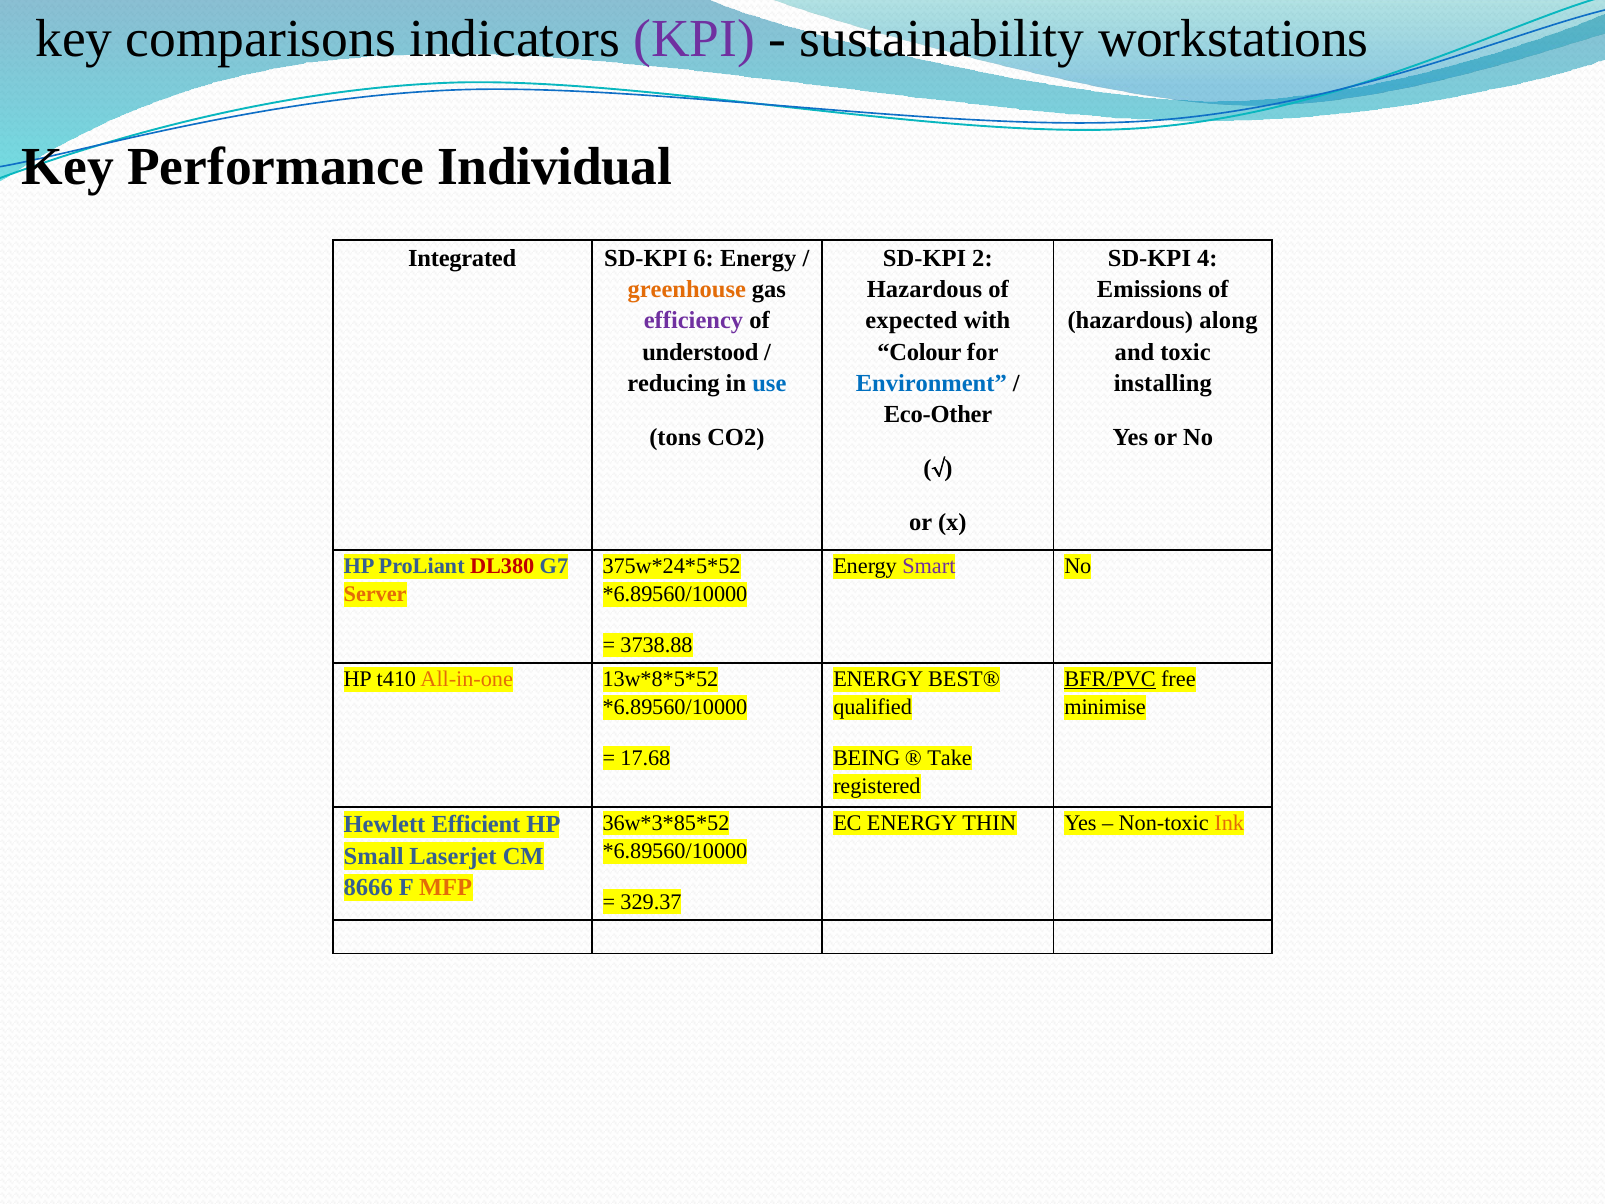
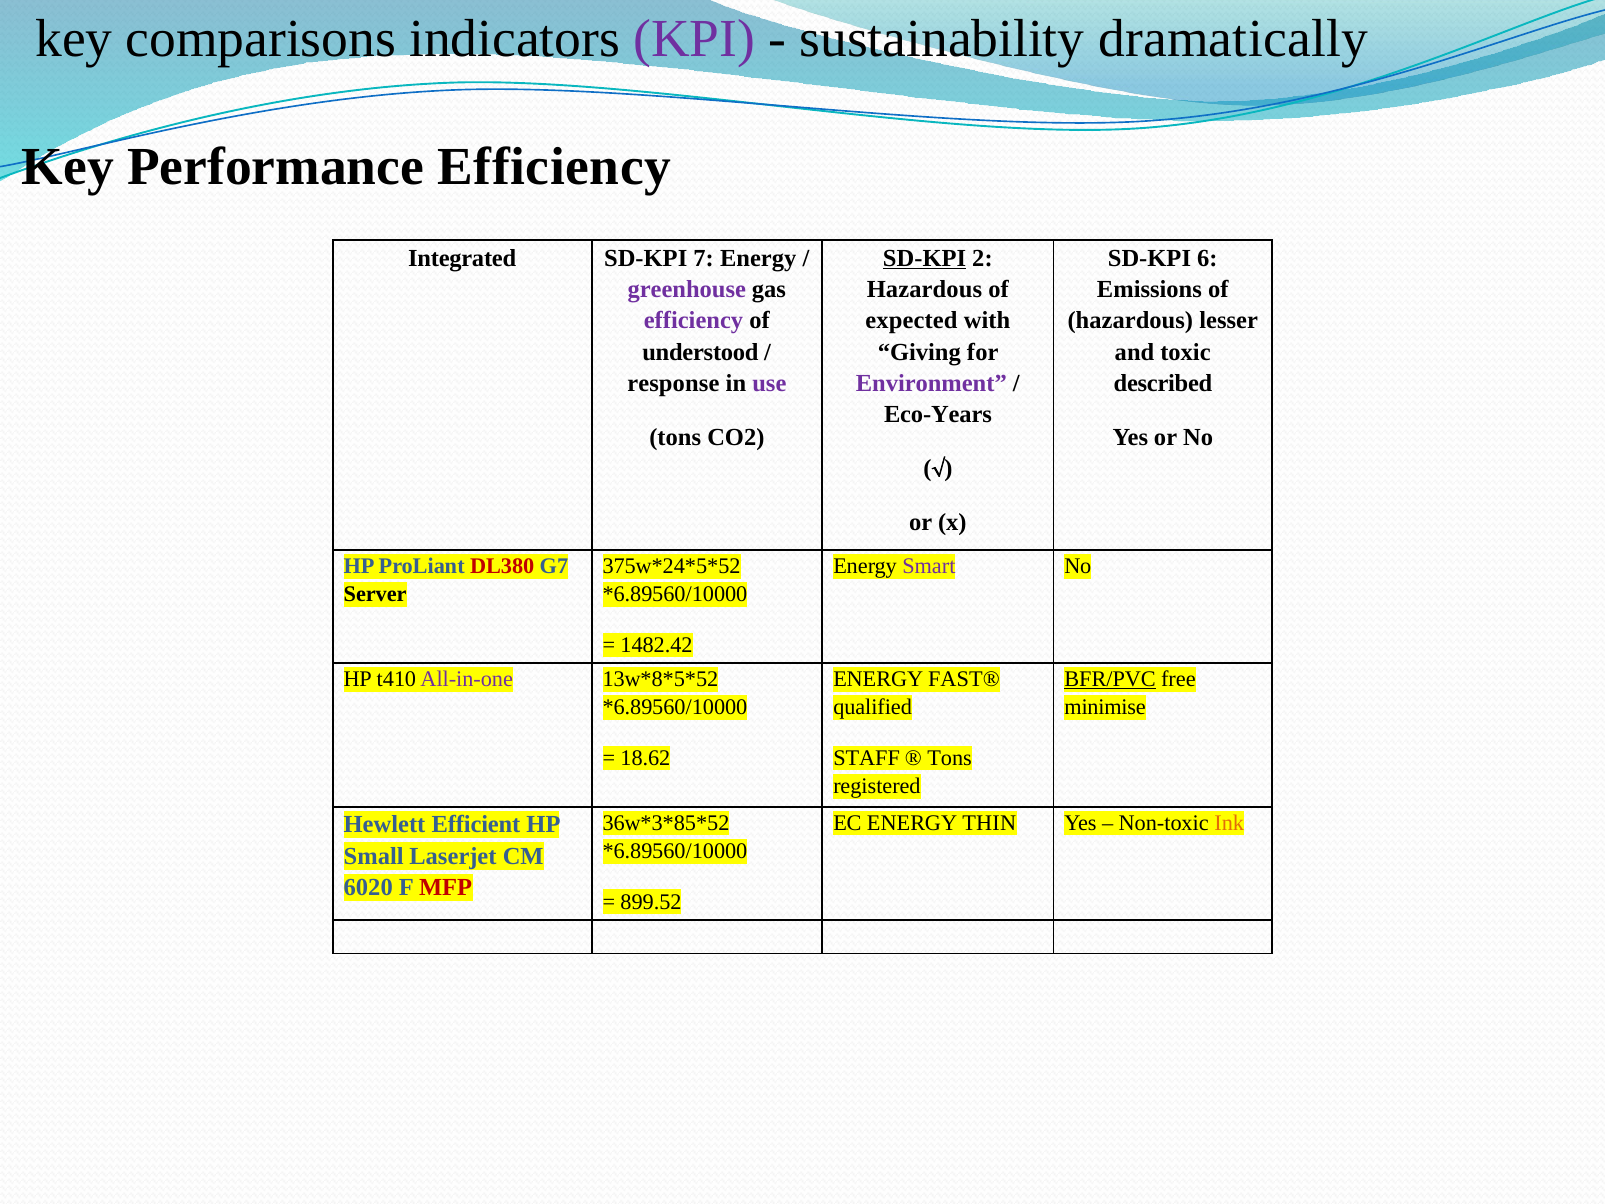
workstations: workstations -> dramatically
Performance Individual: Individual -> Efficiency
6: 6 -> 7
SD-KPI at (925, 258) underline: none -> present
4: 4 -> 6
greenhouse colour: orange -> purple
along: along -> lesser
Colour: Colour -> Giving
reducing: reducing -> response
use colour: blue -> purple
Environment colour: blue -> purple
installing: installing -> described
Eco-Other: Eco-Other -> Eco-Years
Server colour: orange -> black
3738.88: 3738.88 -> 1482.42
All-in-one colour: orange -> purple
BEST®: BEST® -> FAST®
17.68: 17.68 -> 18.62
BEING: BEING -> STAFF
Take at (950, 758): Take -> Tons
8666: 8666 -> 6020
MFP colour: orange -> red
329.37: 329.37 -> 899.52
